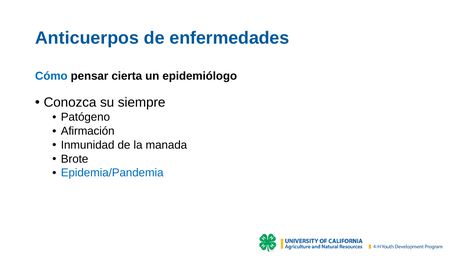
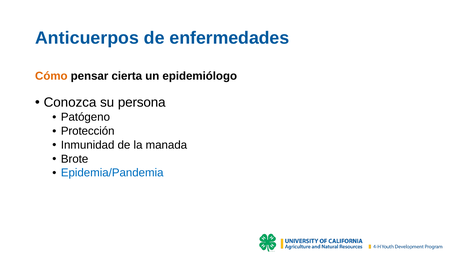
Cómo colour: blue -> orange
siempre: siempre -> persona
Afirmación: Afirmación -> Protección
